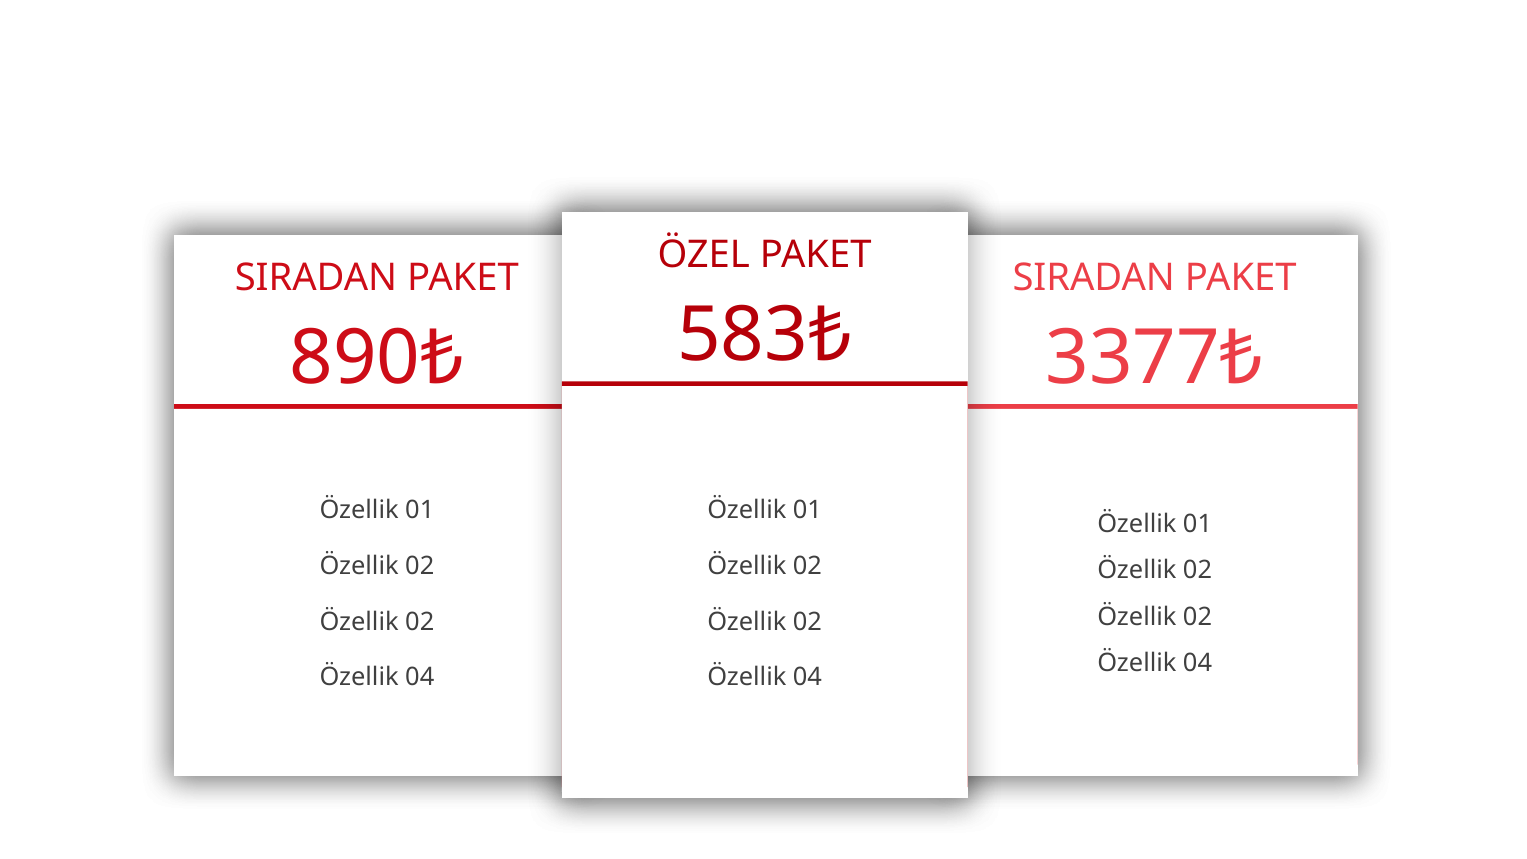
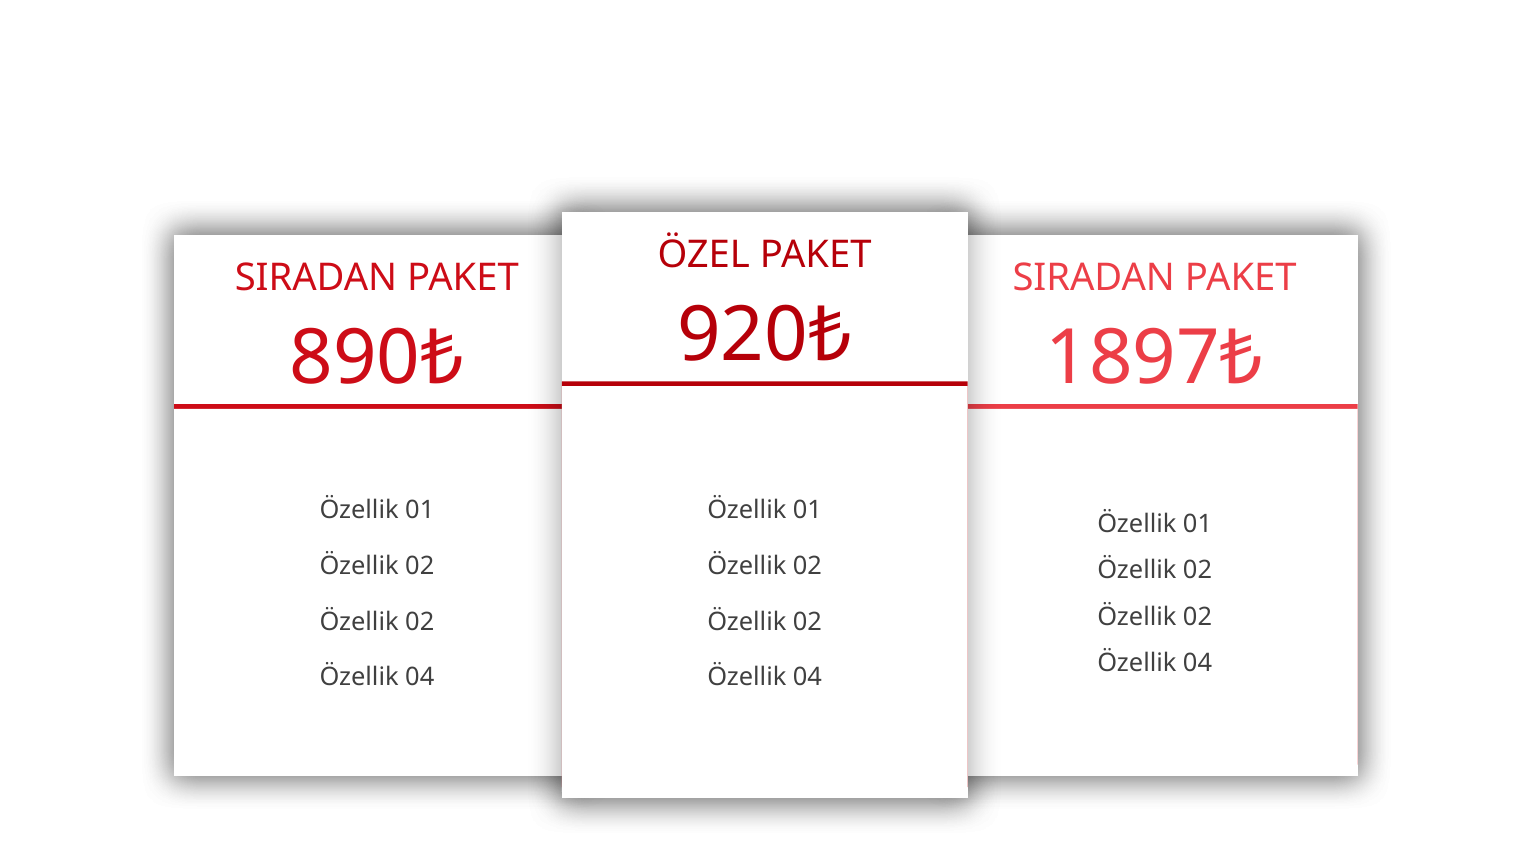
583₺: 583₺ -> 920₺
3377₺: 3377₺ -> 1897₺
